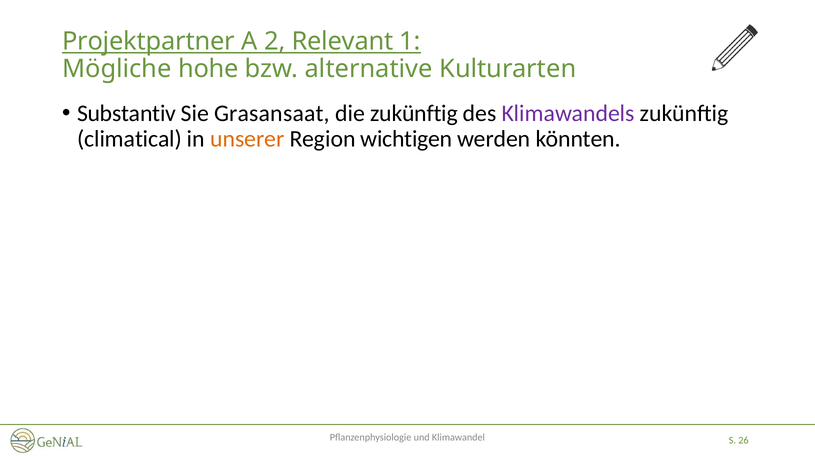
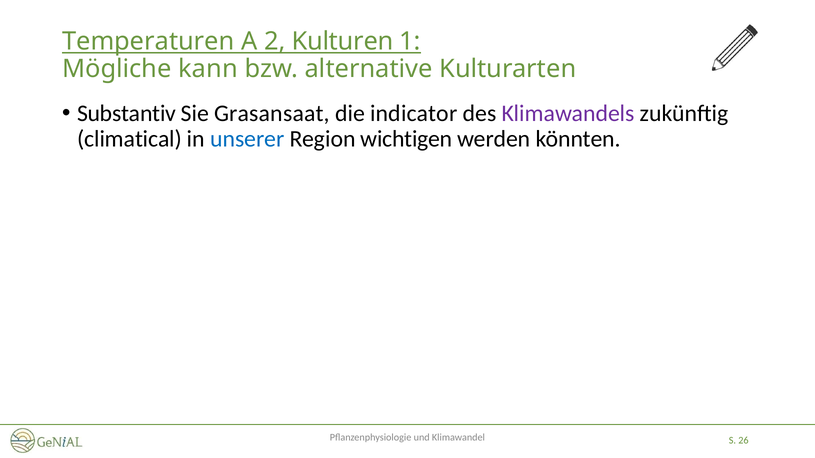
Projektpartner: Projektpartner -> Temperaturen
Relevant: Relevant -> Kulturen
hohe: hohe -> kann
die zukünftig: zukünftig -> indicator
unserer colour: orange -> blue
